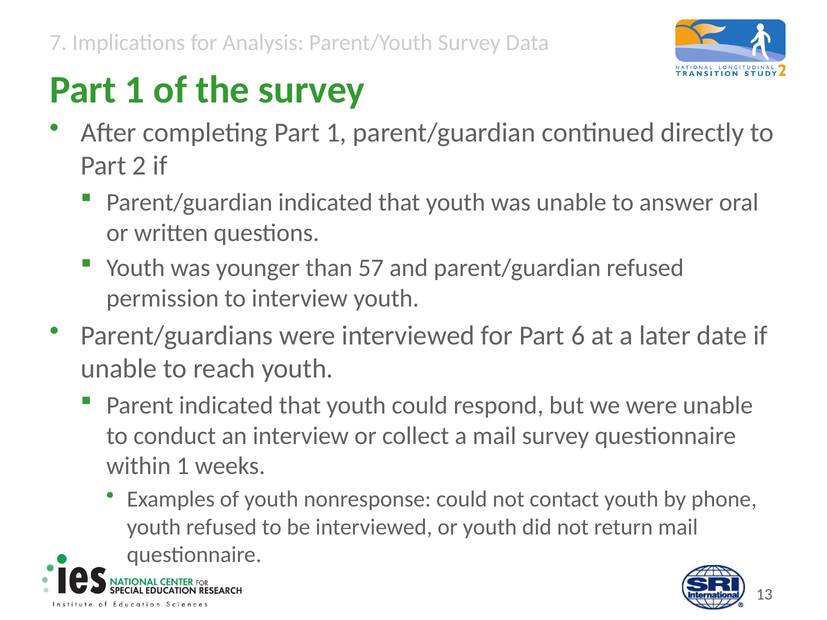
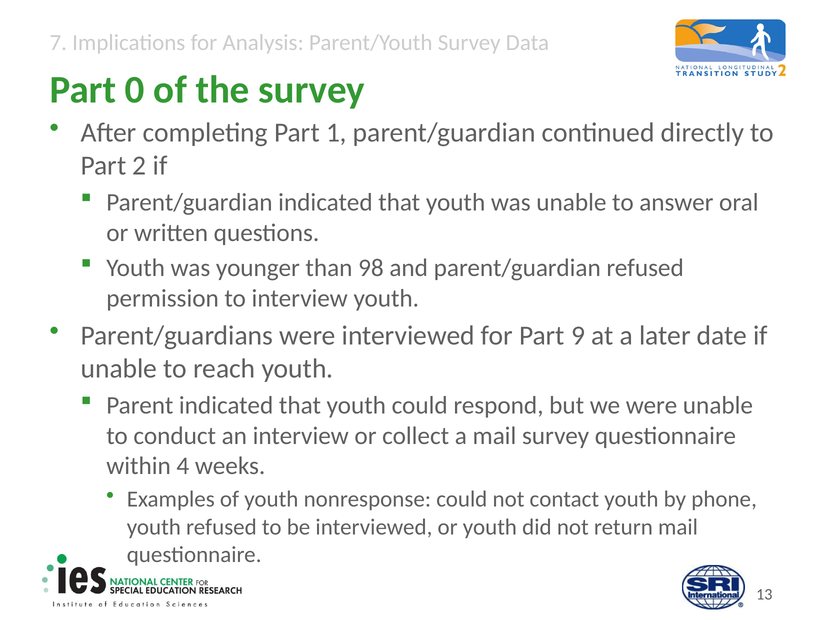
1 at (135, 90): 1 -> 0
57: 57 -> 98
6: 6 -> 9
within 1: 1 -> 4
